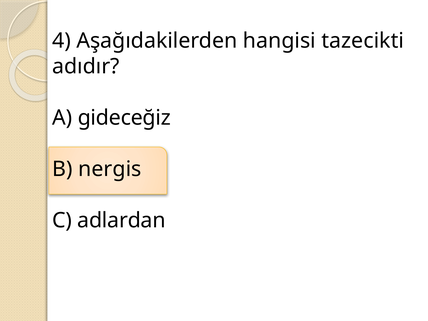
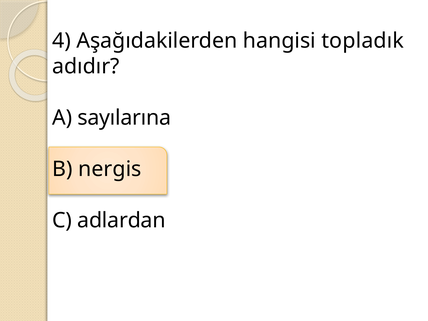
tazecikti: tazecikti -> topladık
gideceğiz: gideceğiz -> sayılarına
